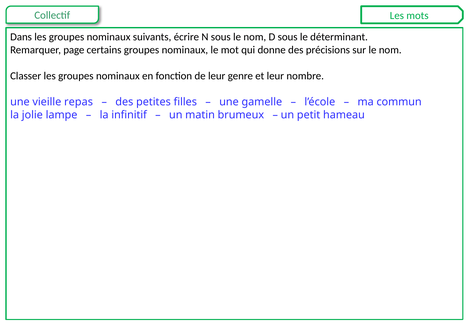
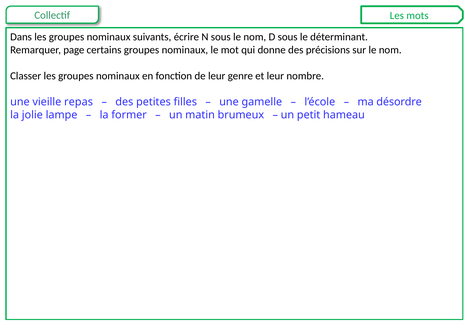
commun: commun -> désordre
infinitif: infinitif -> former
